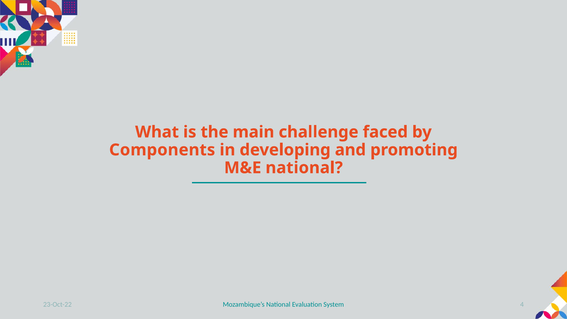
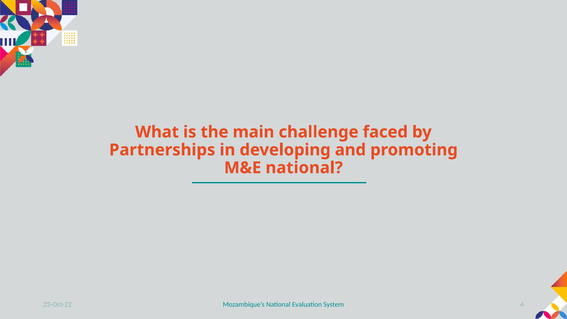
Components: Components -> Partnerships
